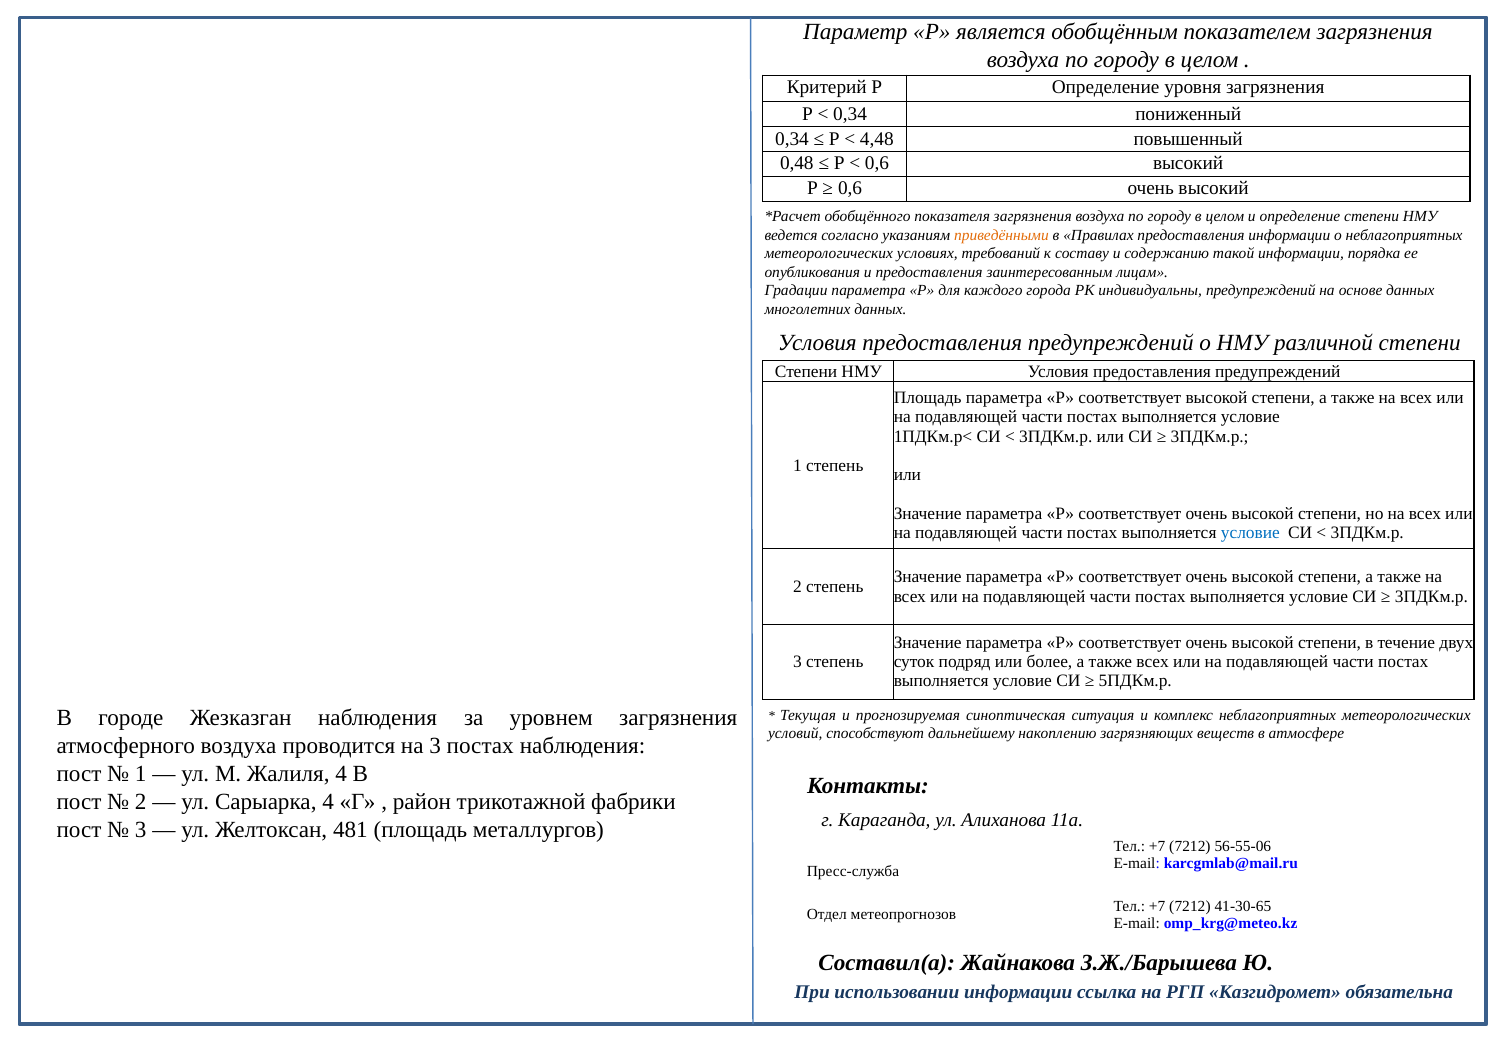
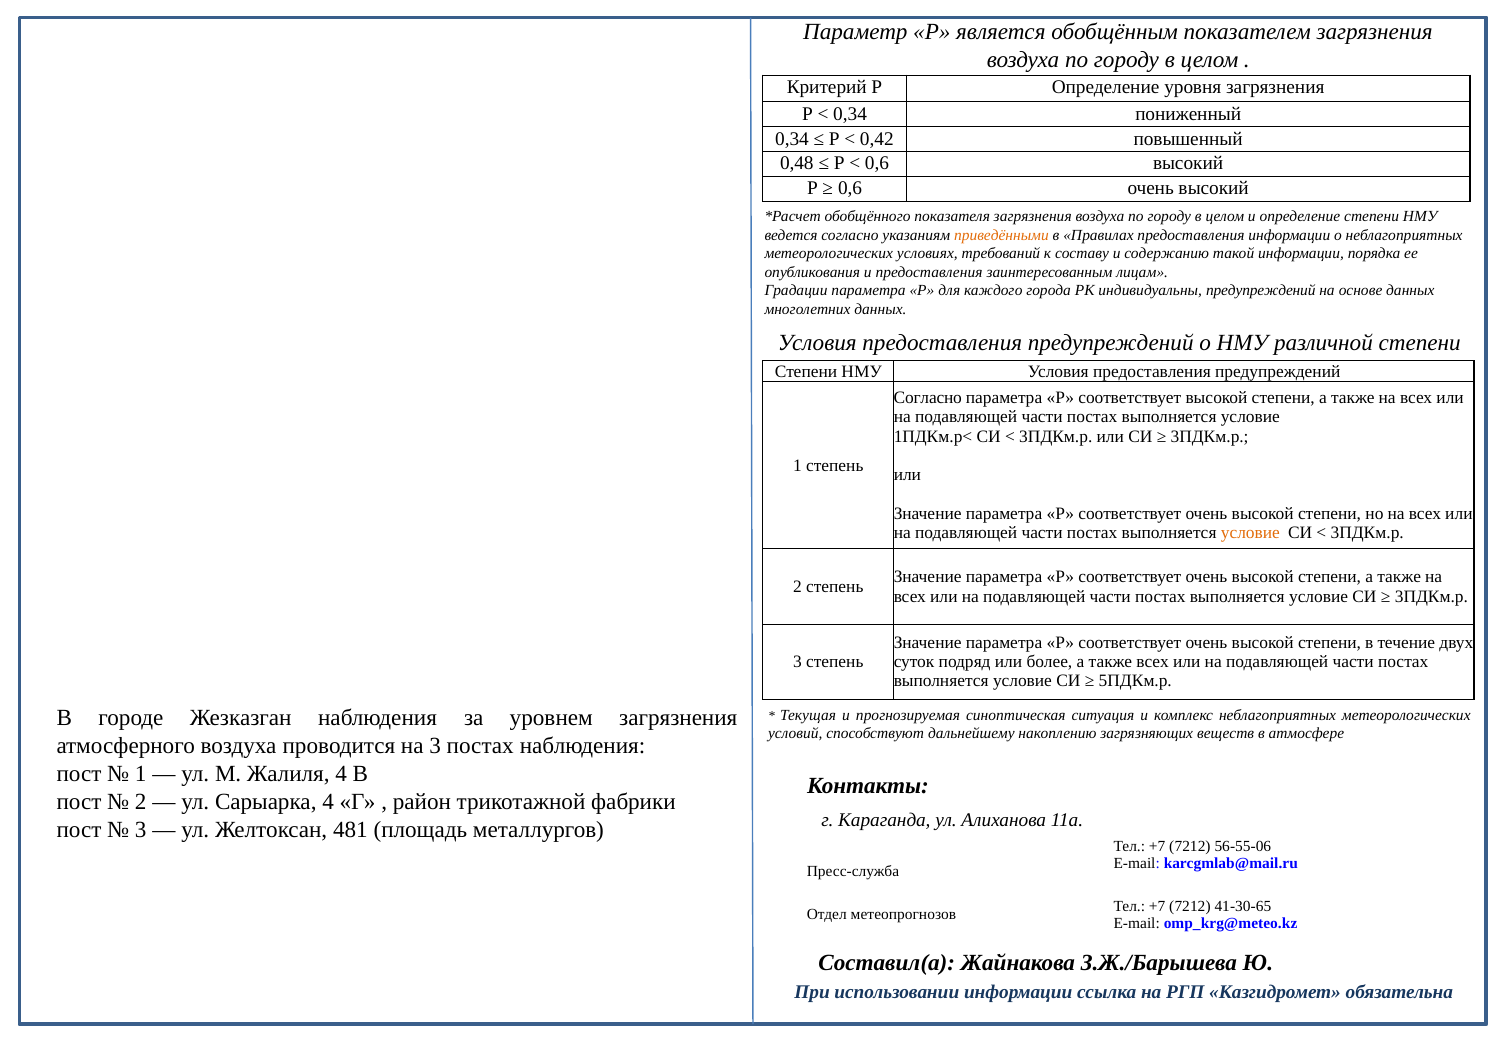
4,48: 4,48 -> 0,42
Площадь at (928, 398): Площадь -> Согласно
условие at (1250, 533) colour: blue -> orange
